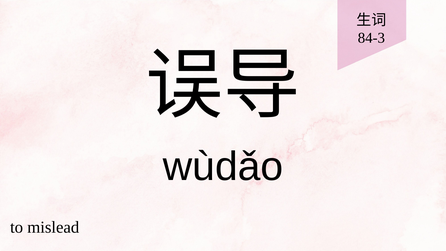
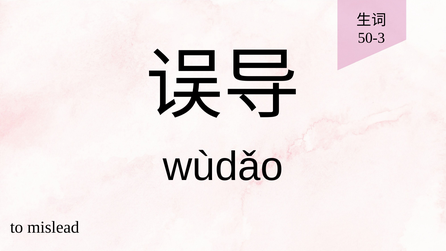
84-3: 84-3 -> 50-3
